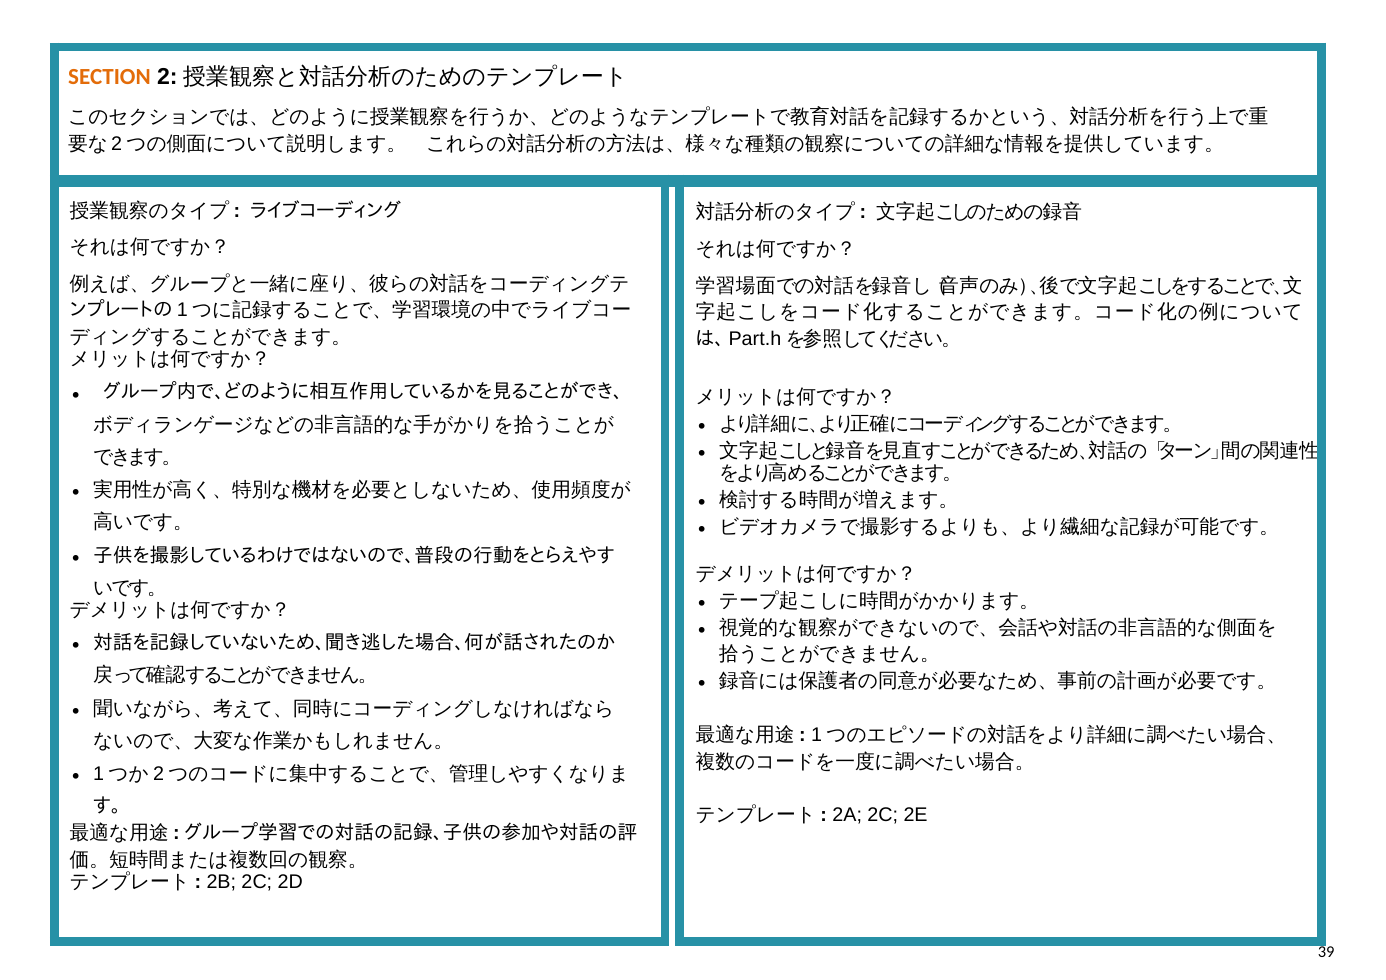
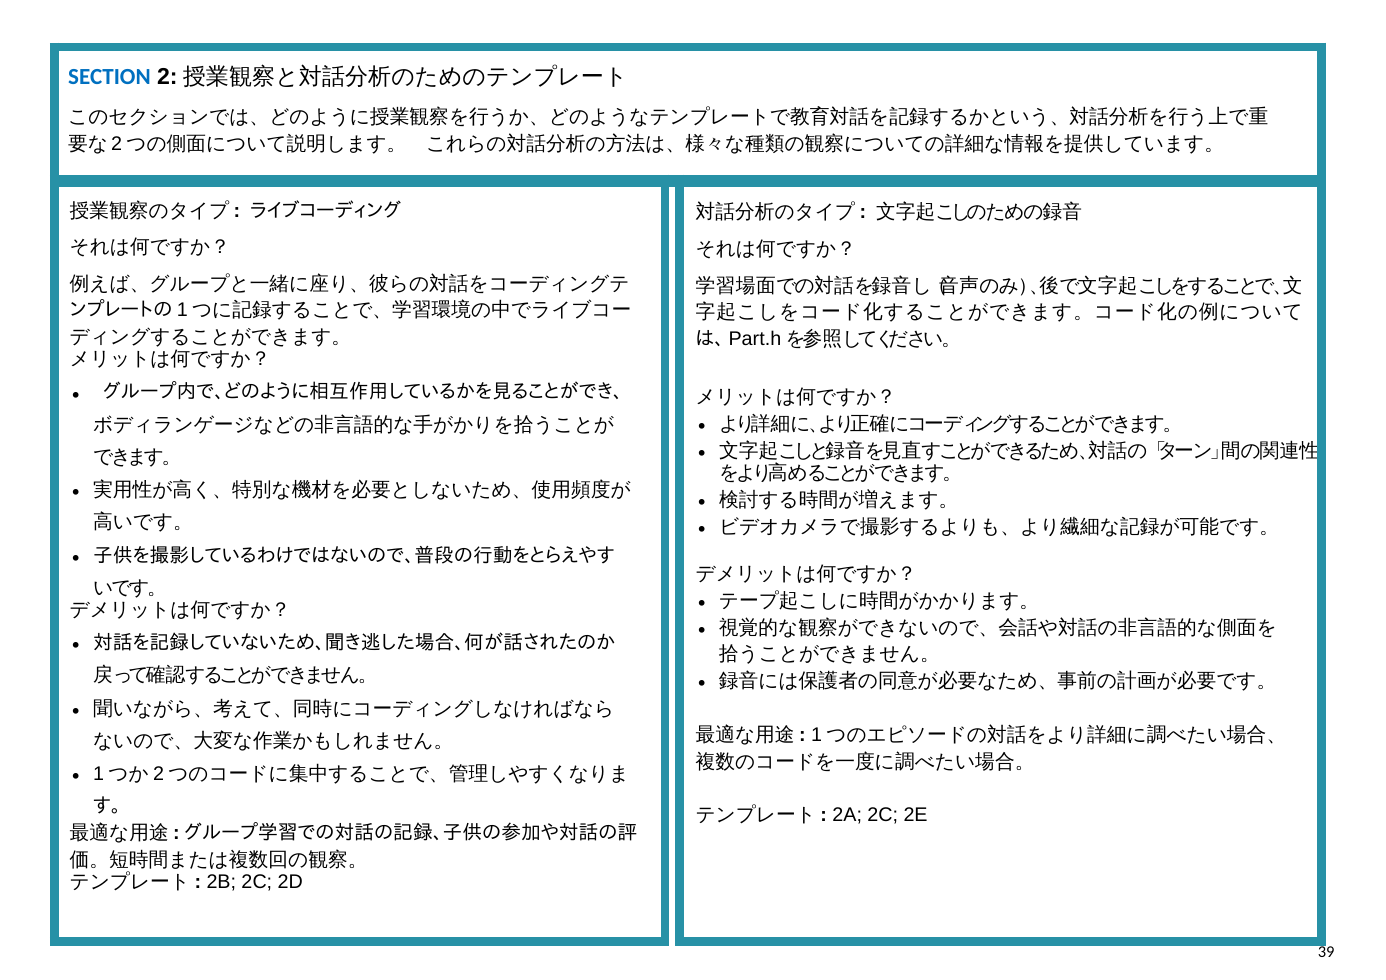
SECTION colour: orange -> blue
